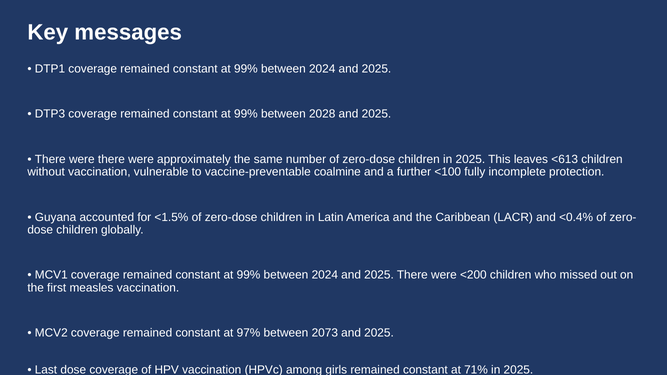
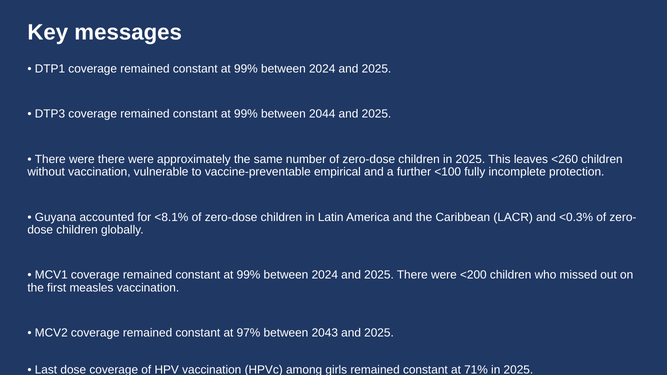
2028: 2028 -> 2044
<613: <613 -> <260
coalmine: coalmine -> empirical
<1.5%: <1.5% -> <8.1%
<0.4%: <0.4% -> <0.3%
2073: 2073 -> 2043
